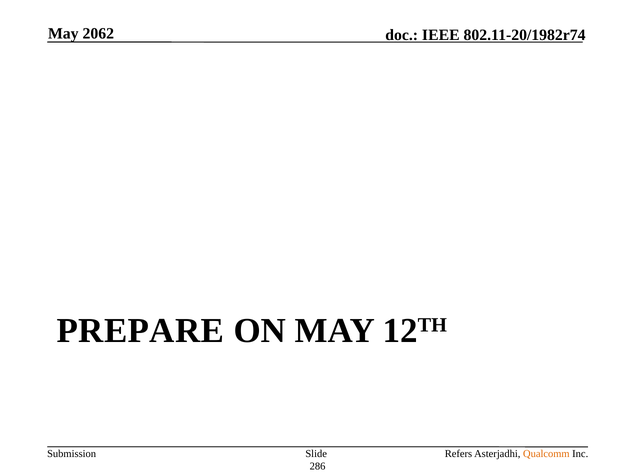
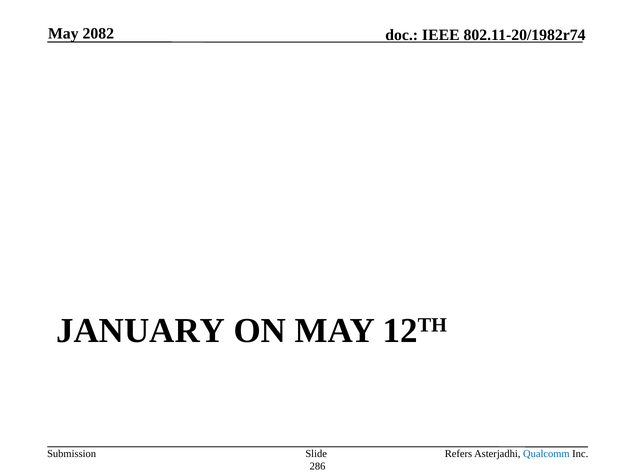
2062: 2062 -> 2082
PREPARE: PREPARE -> JANUARY
Qualcomm colour: orange -> blue
